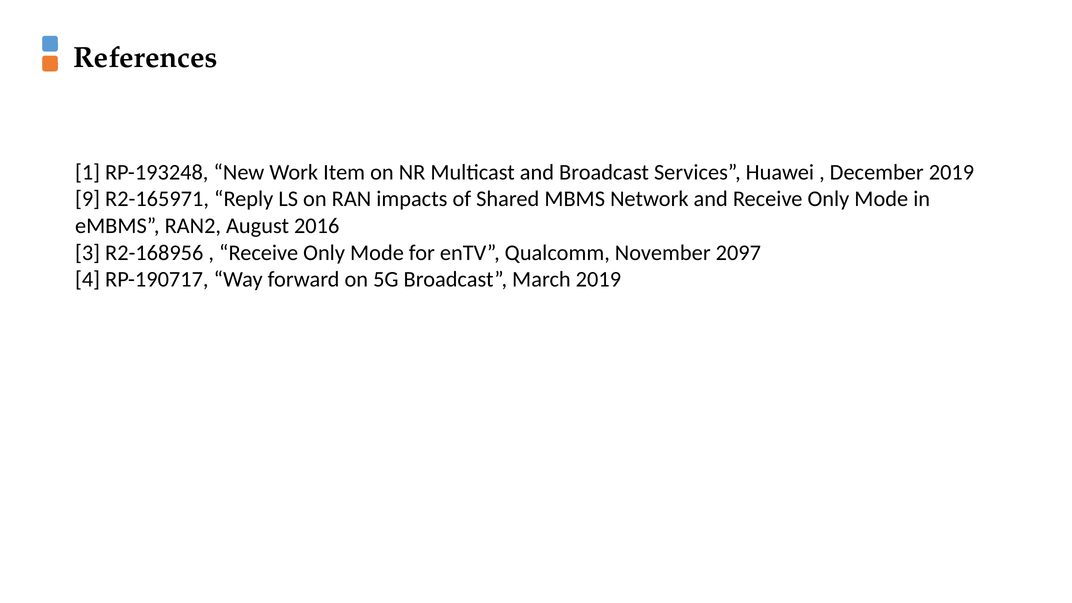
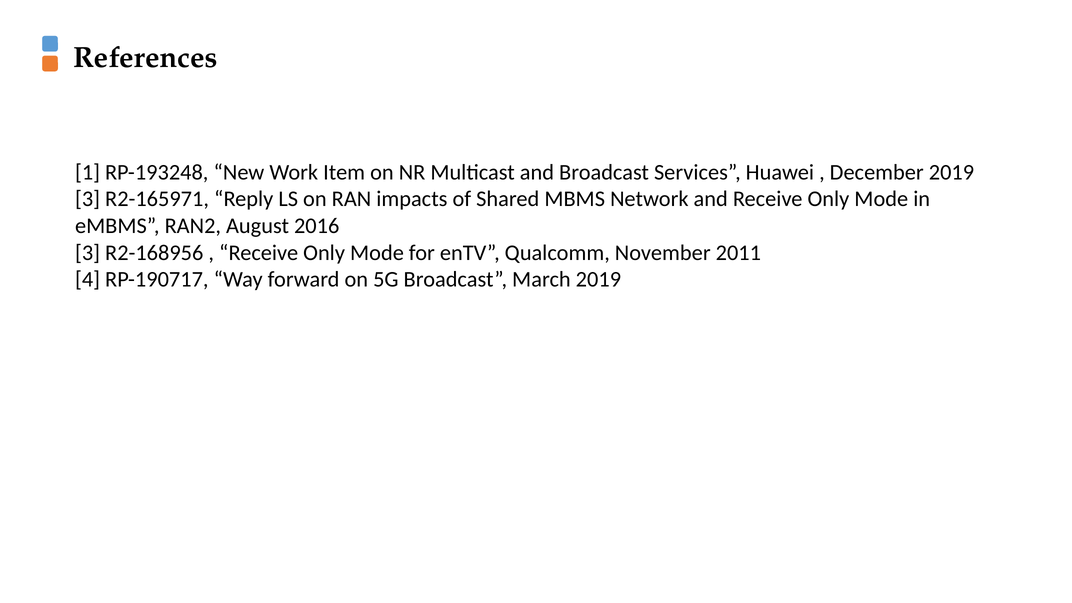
9 at (88, 199): 9 -> 3
2097: 2097 -> 2011
